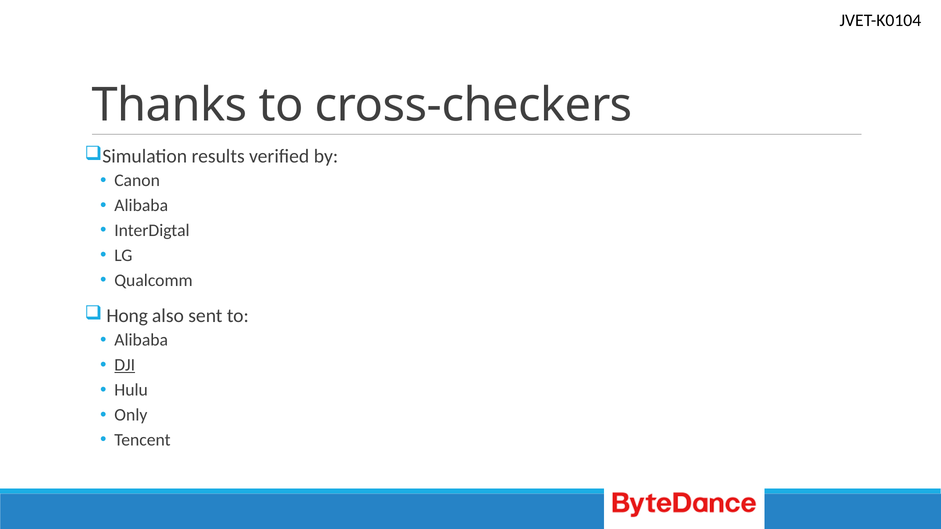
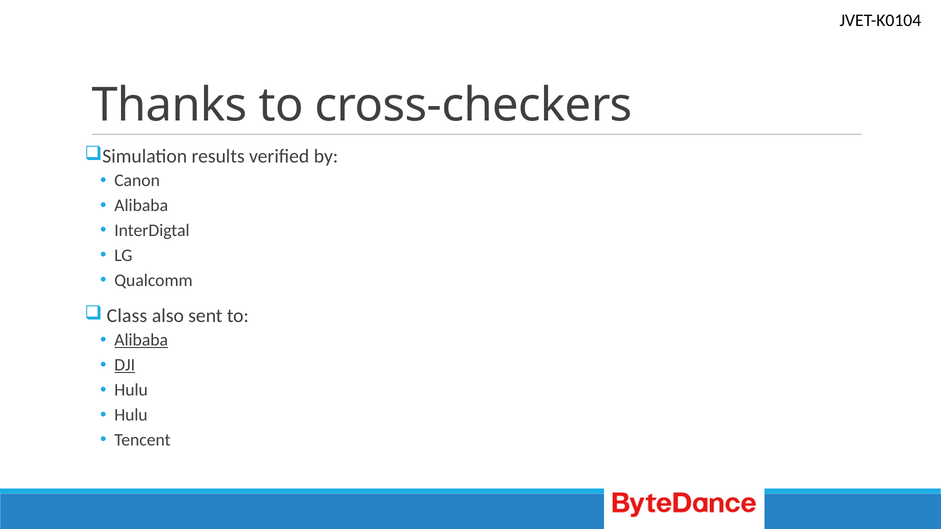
Hong: Hong -> Class
Alibaba at (141, 340) underline: none -> present
Only at (131, 415): Only -> Hulu
